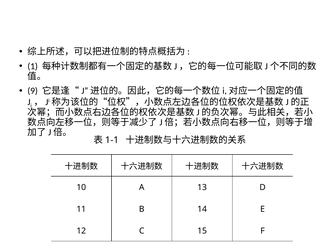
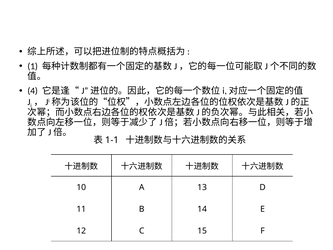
9: 9 -> 4
